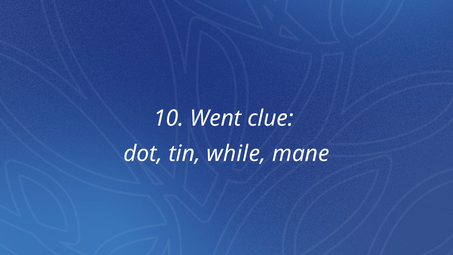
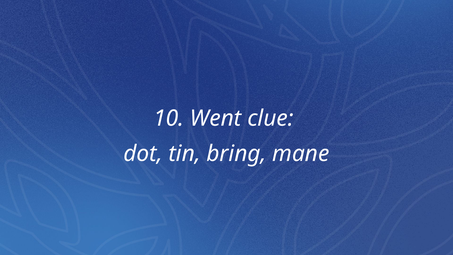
while: while -> bring
